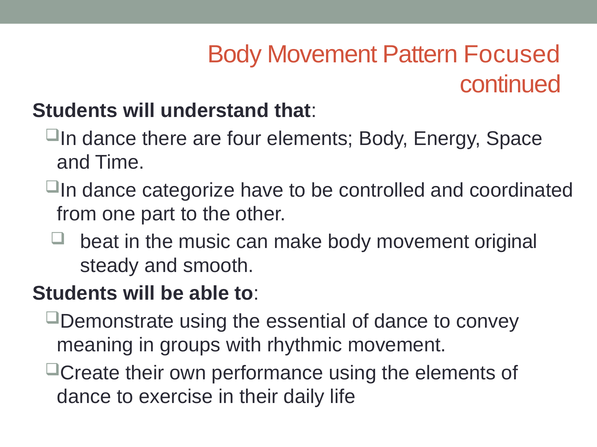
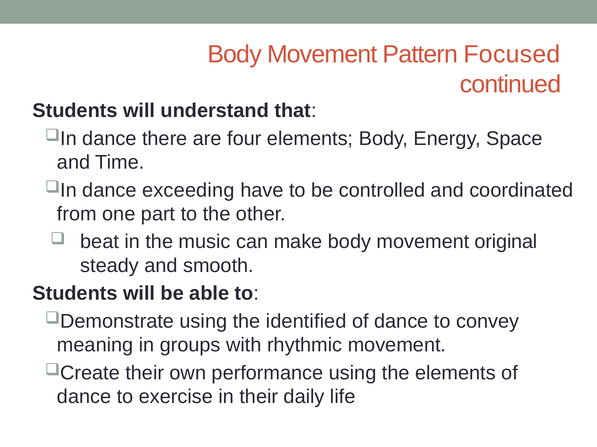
categorize: categorize -> exceeding
essential: essential -> identified
